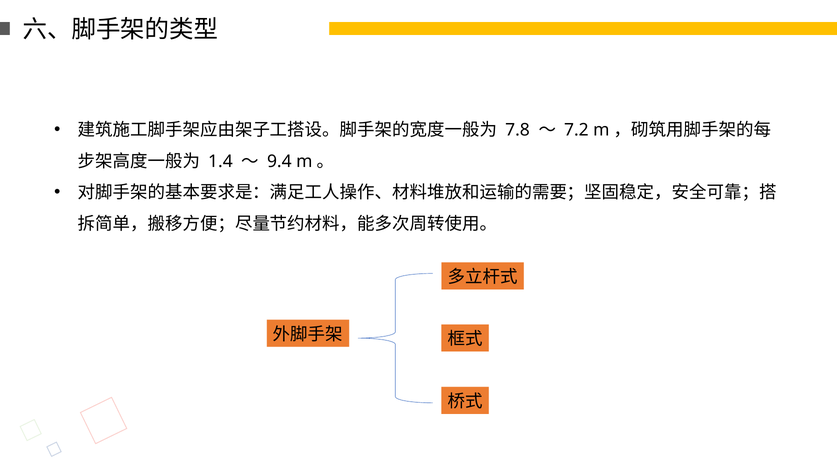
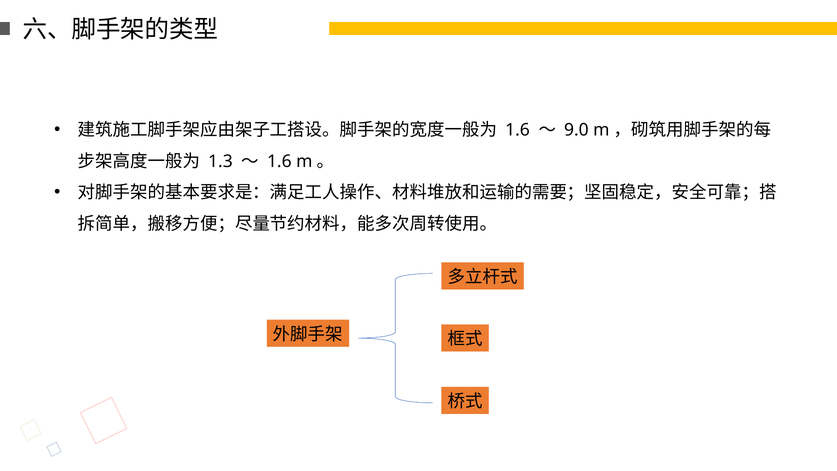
7.8 at (517, 130): 7.8 -> 1.6
7.2: 7.2 -> 9.0
1.4: 1.4 -> 1.3
9.4 at (279, 161): 9.4 -> 1.6
